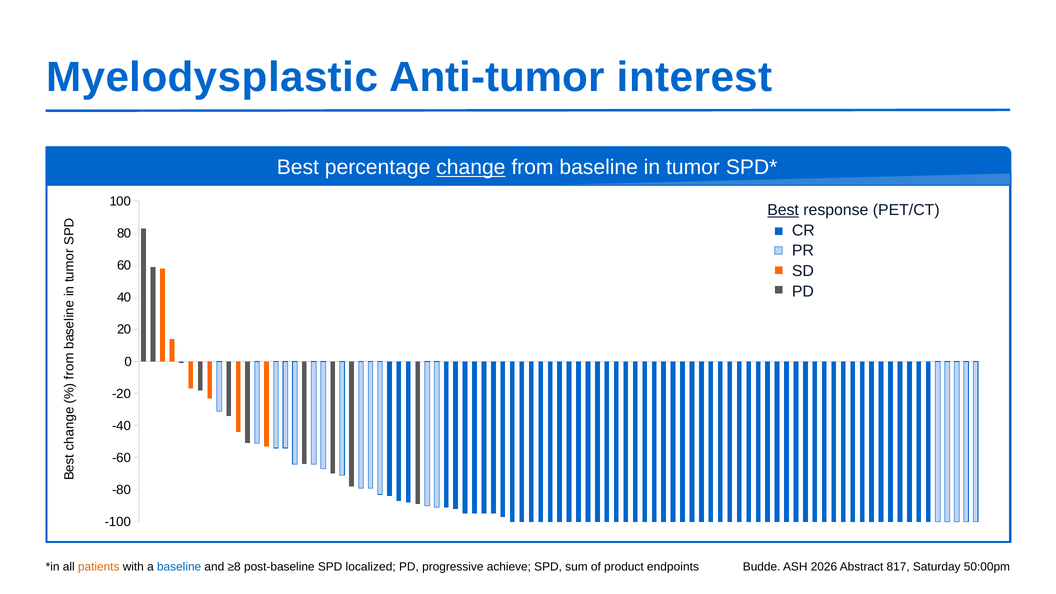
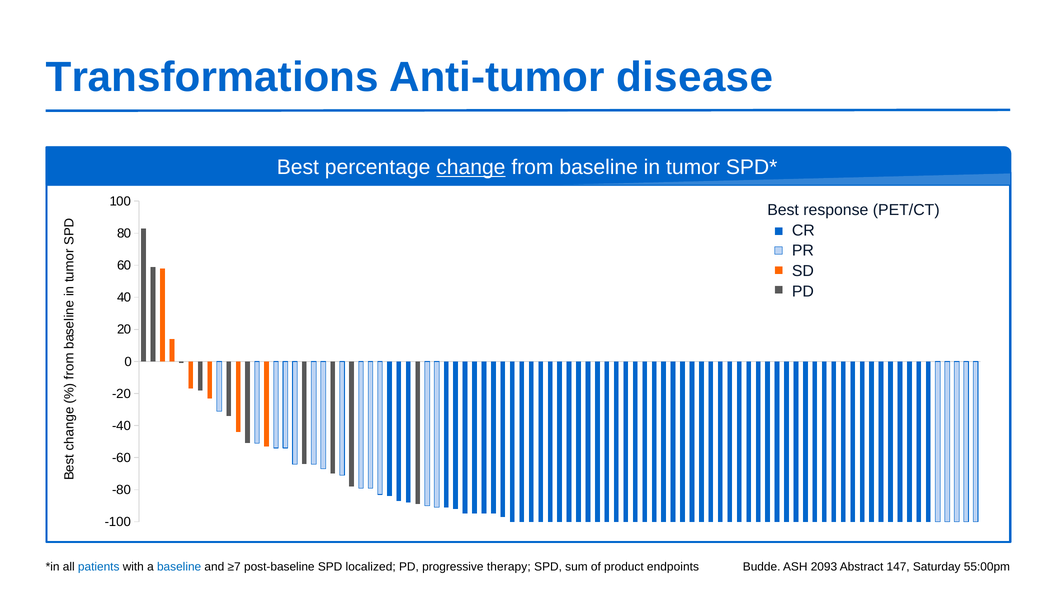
Myelodysplastic: Myelodysplastic -> Transformations
interest: interest -> disease
Best at (783, 210) underline: present -> none
patients colour: orange -> blue
≥8: ≥8 -> ≥7
achieve: achieve -> therapy
2026: 2026 -> 2093
817: 817 -> 147
50:00pm: 50:00pm -> 55:00pm
